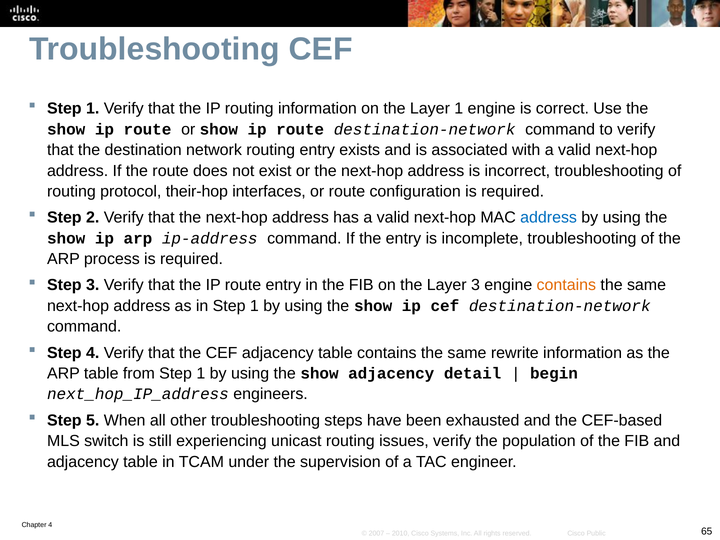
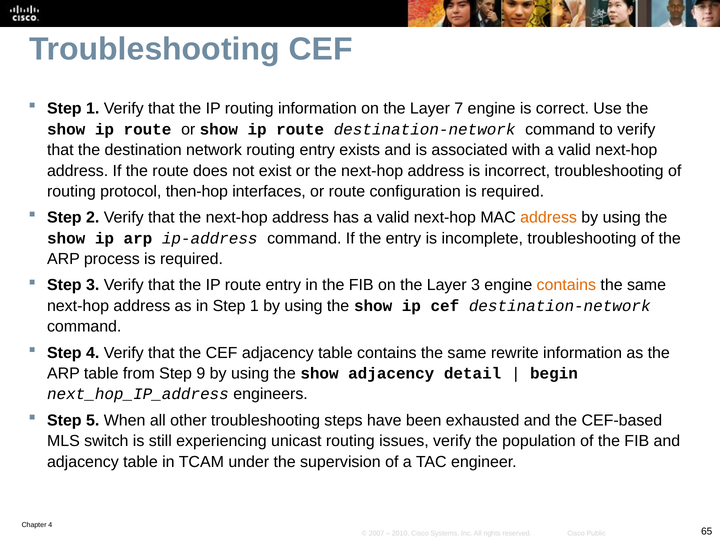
Layer 1: 1 -> 7
their-hop: their-hop -> then-hop
address at (549, 218) colour: blue -> orange
from Step 1: 1 -> 9
